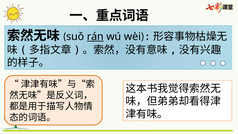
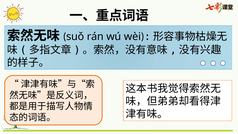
rán underline: present -> none
